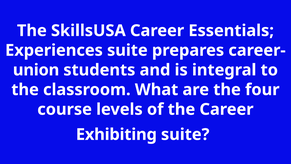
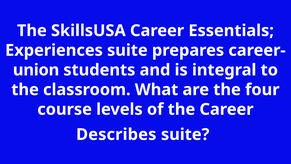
Exhibiting: Exhibiting -> Describes
